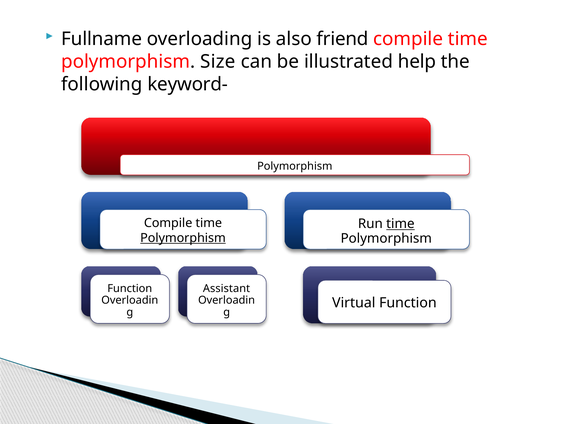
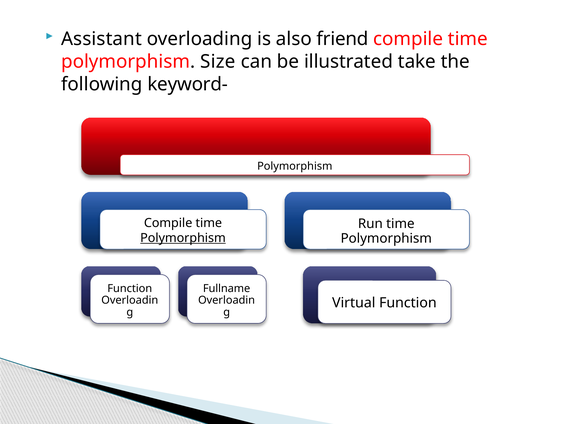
Fullname: Fullname -> Assistant
help: help -> take
time at (400, 224) underline: present -> none
Assistant: Assistant -> Fullname
